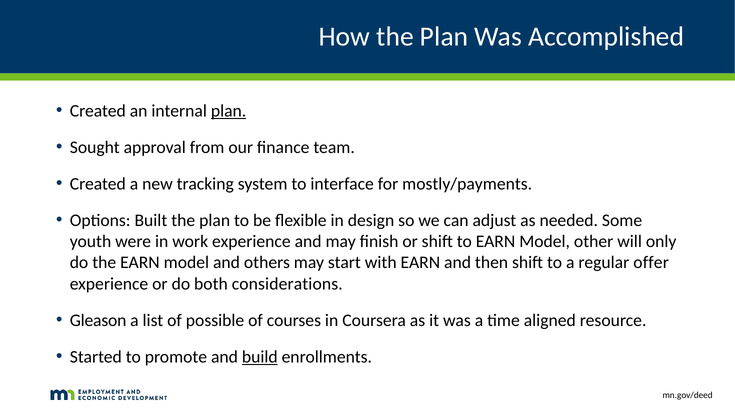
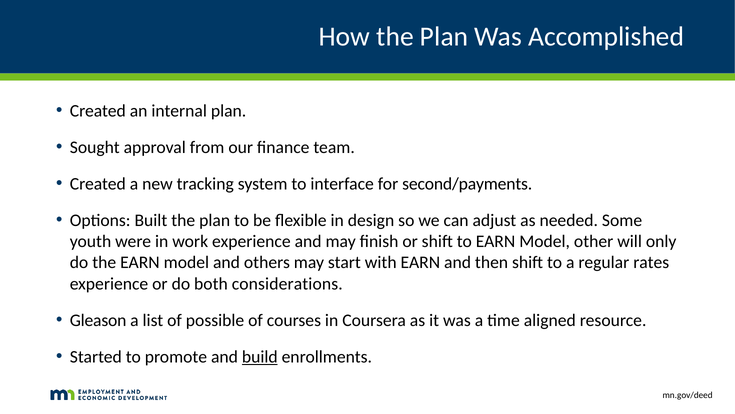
plan at (229, 111) underline: present -> none
mostly/payments: mostly/payments -> second/payments
offer: offer -> rates
